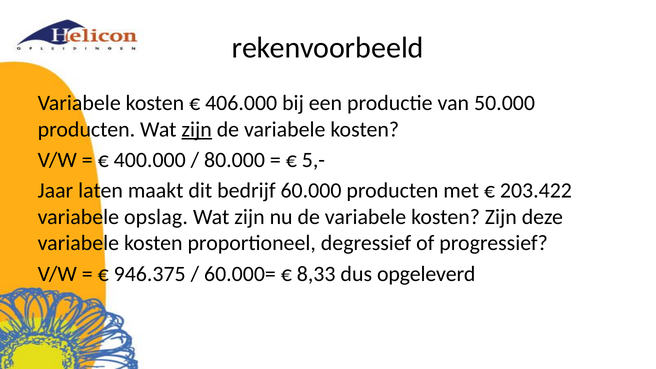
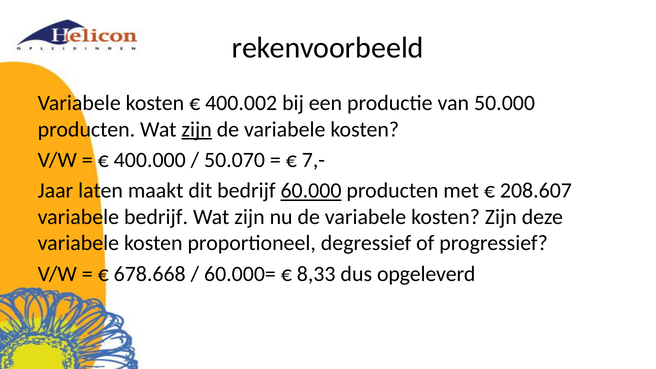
406.000: 406.000 -> 400.002
80.000: 80.000 -> 50.070
5,-: 5,- -> 7,-
60.000 underline: none -> present
203.422: 203.422 -> 208.607
variabele opslag: opslag -> bedrijf
946.375: 946.375 -> 678.668
